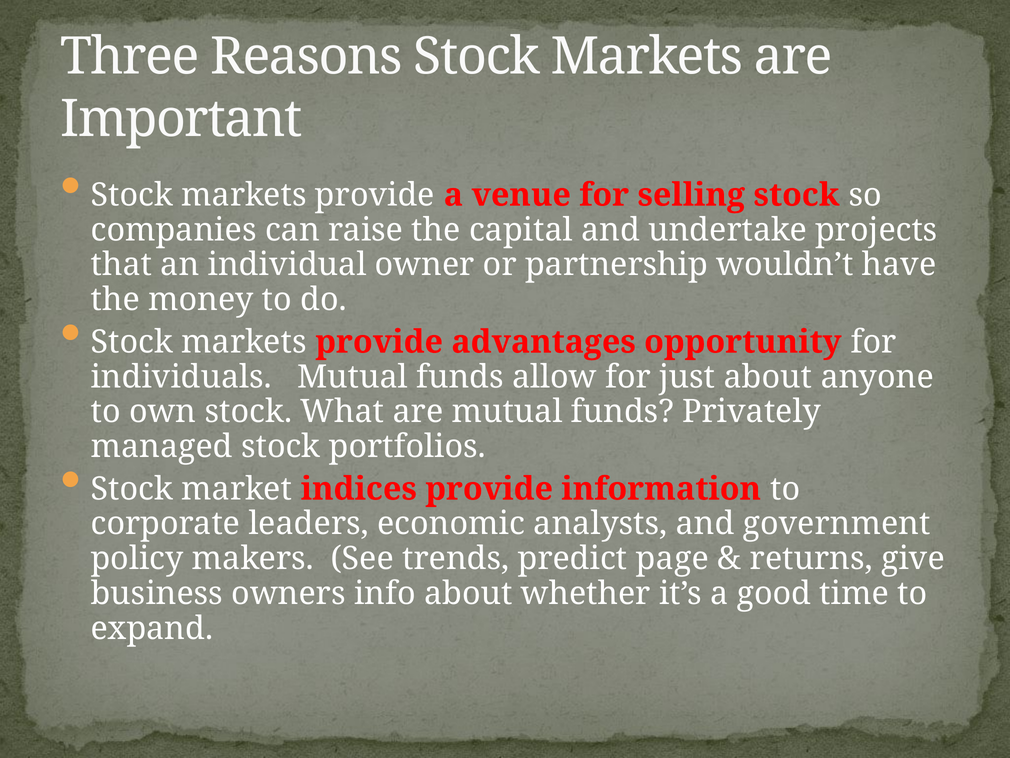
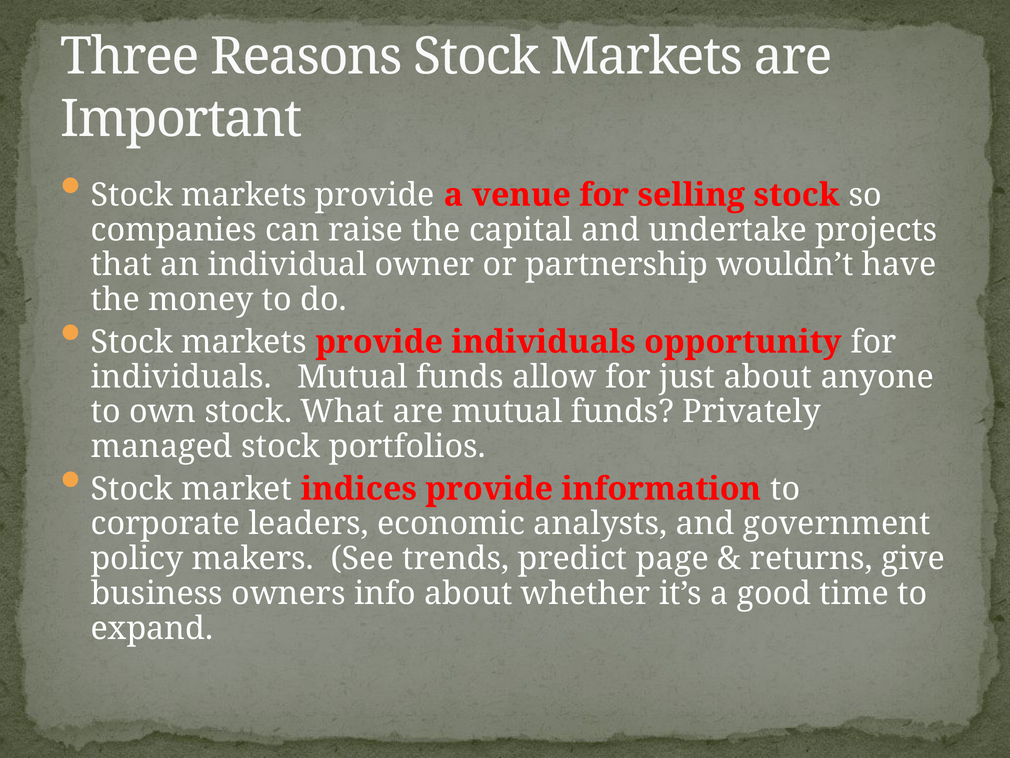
provide advantages: advantages -> individuals
